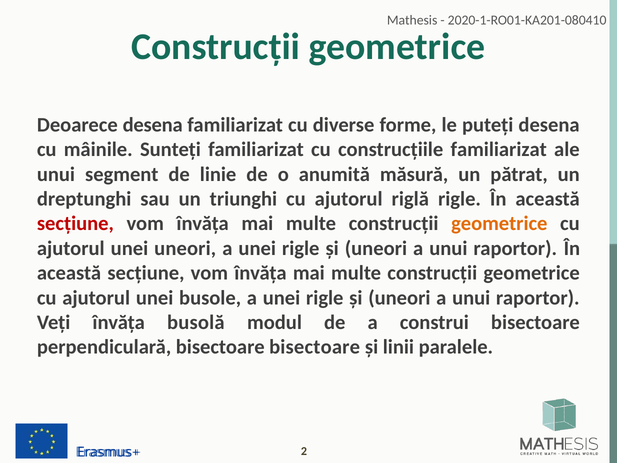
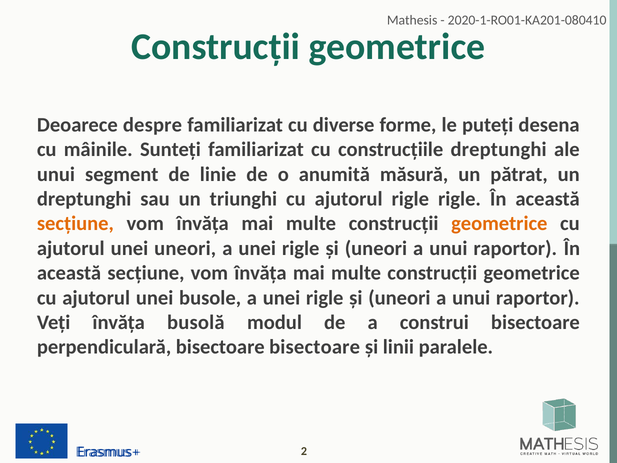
Deoarece desena: desena -> despre
construcțiile familiarizat: familiarizat -> dreptunghi
ajutorul riglă: riglă -> rigle
secțiune at (75, 224) colour: red -> orange
